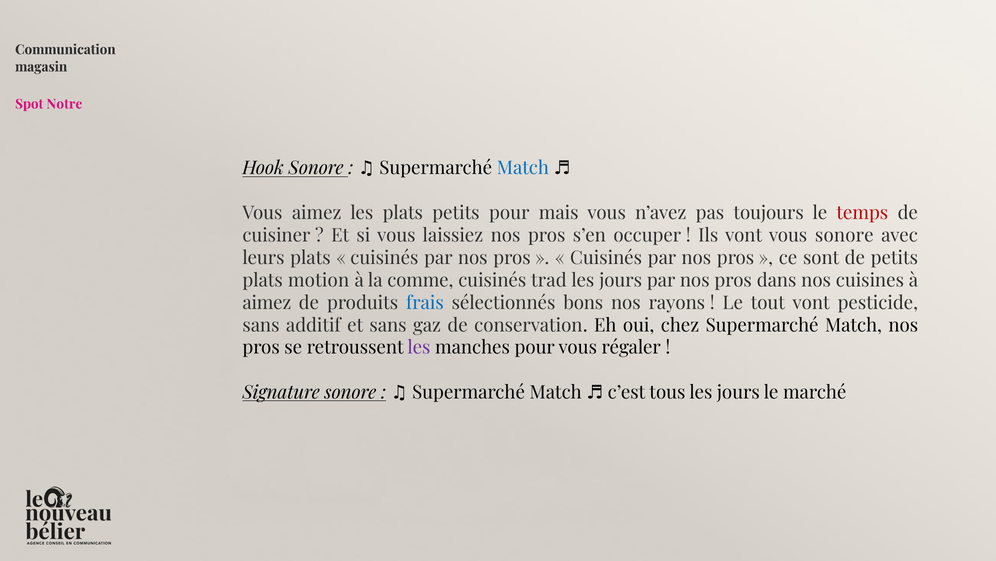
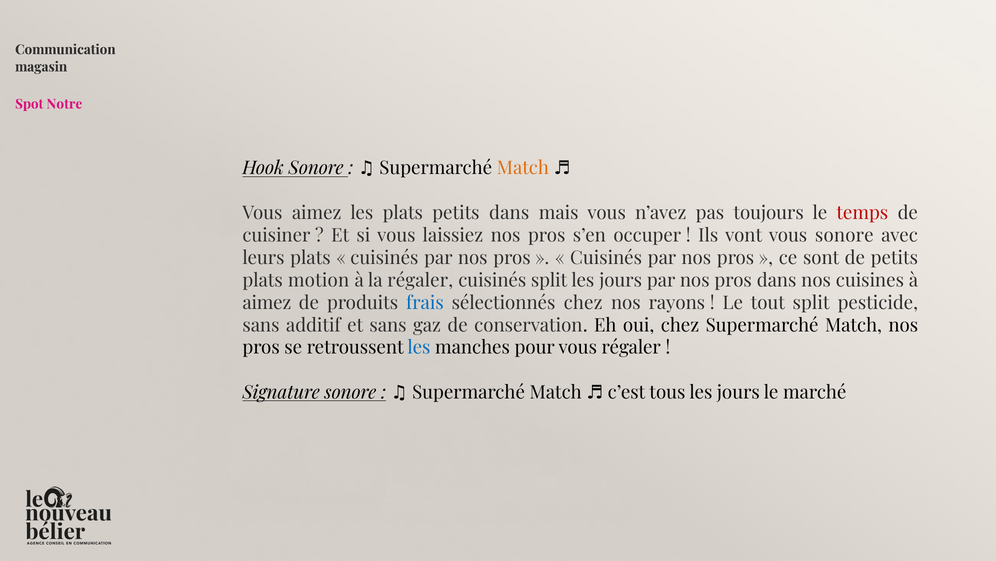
Match at (523, 168) colour: blue -> orange
petits pour: pour -> dans
la comme: comme -> régaler
cuisinés trad: trad -> split
sélectionnés bons: bons -> chez
tout vont: vont -> split
les at (419, 347) colour: purple -> blue
